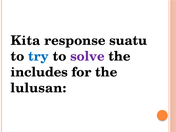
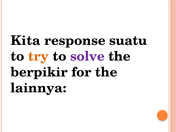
try colour: blue -> orange
includes: includes -> berpikir
lulusan: lulusan -> lainnya
